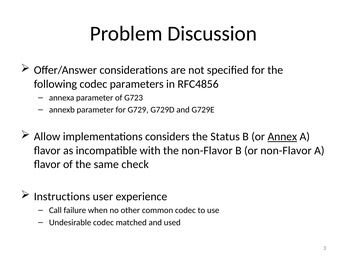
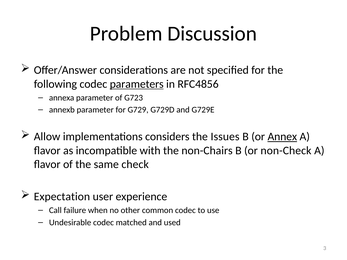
parameters underline: none -> present
Status: Status -> Issues
the non-Flavor: non-Flavor -> non-Chairs
or non-Flavor: non-Flavor -> non-Check
Instructions: Instructions -> Expectation
